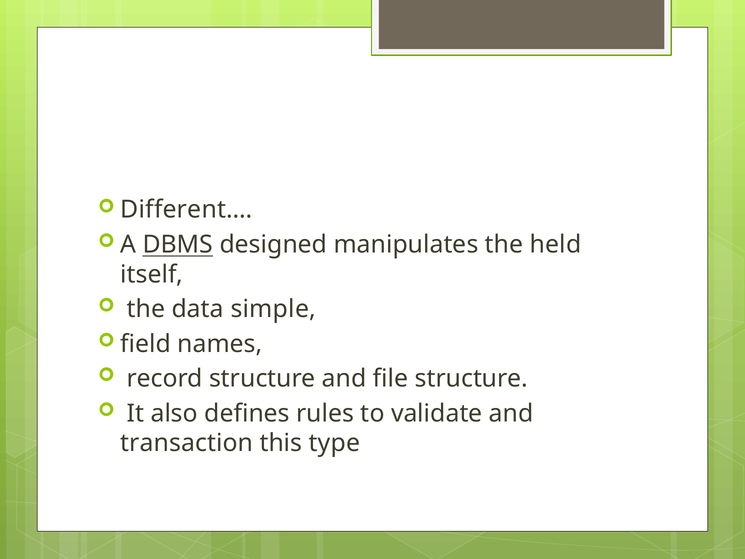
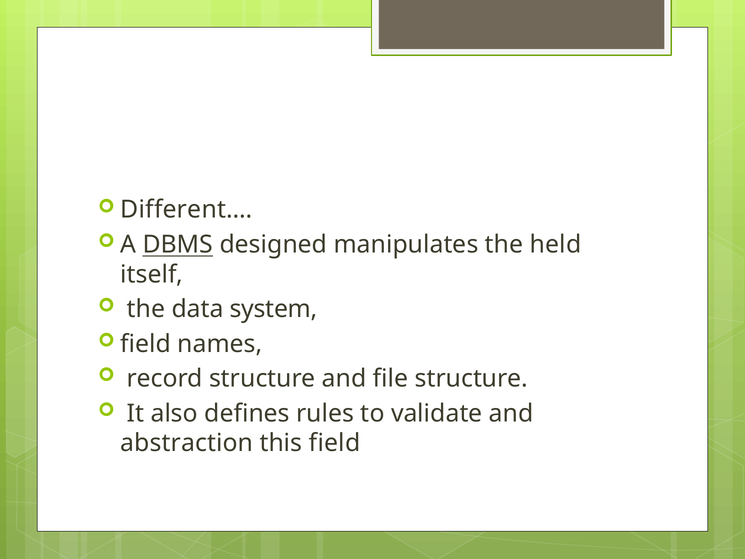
simple: simple -> system
transaction: transaction -> abstraction
this type: type -> field
